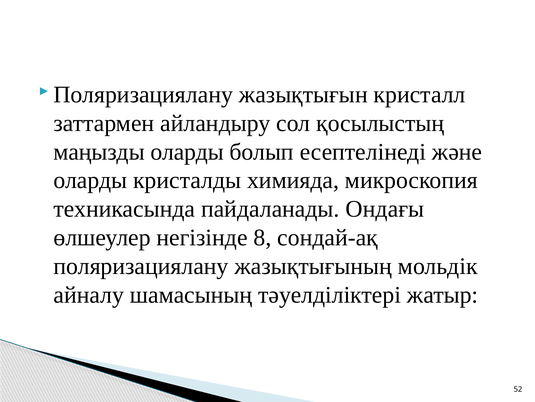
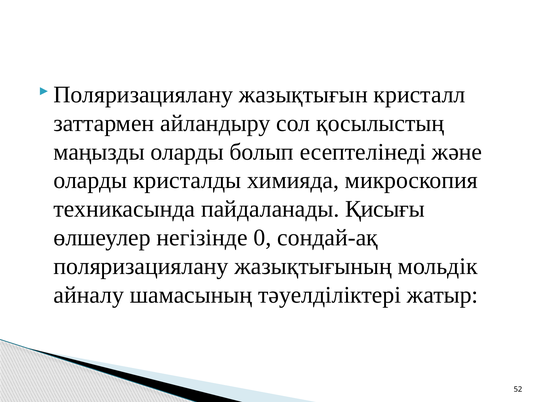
Ондағы: Ондағы -> Қисығы
8: 8 -> 0
